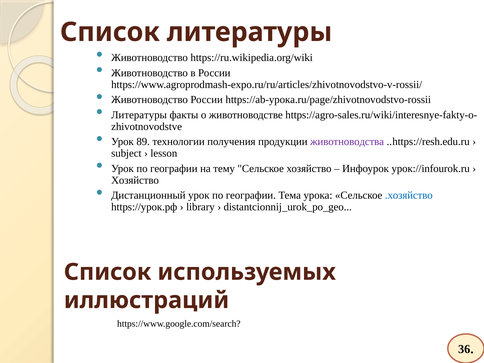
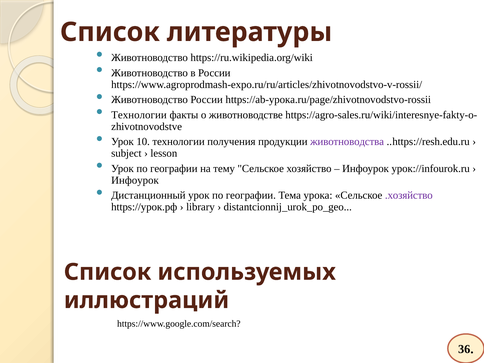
Литературы at (139, 115): Литературы -> Технологии
89: 89 -> 10
Хозяйство at (135, 180): Хозяйство -> Инфоурок
.хозяйство colour: blue -> purple
